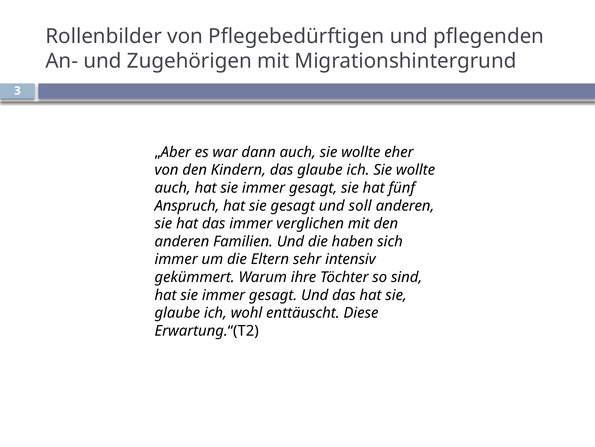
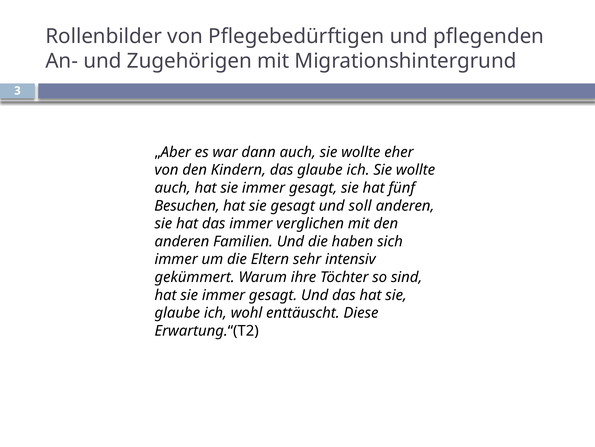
Anspruch: Anspruch -> Besuchen
